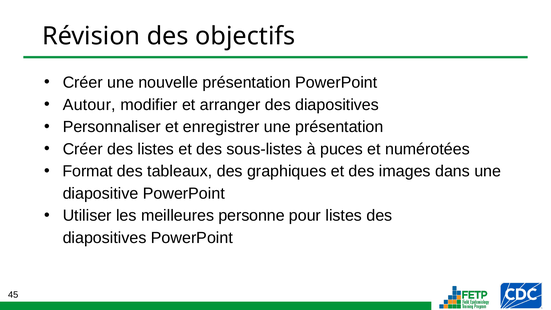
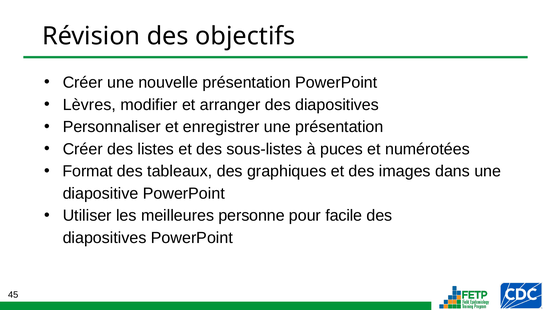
Autour: Autour -> Lèvres
pour listes: listes -> facile
